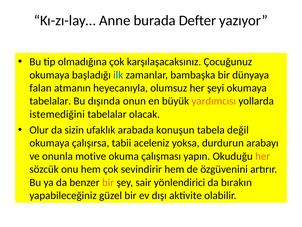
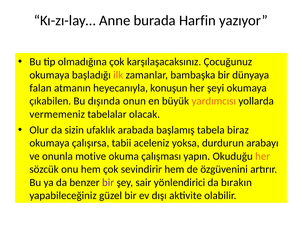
Defter: Defter -> Harfin
ilk colour: blue -> orange
olumsuz: olumsuz -> konuşun
tabelalar at (50, 101): tabelalar -> çıkabilen
istemediğini: istemediğini -> vermemeniz
konuşun: konuşun -> başlamış
değil: değil -> biraz
bir at (108, 182) colour: orange -> purple
